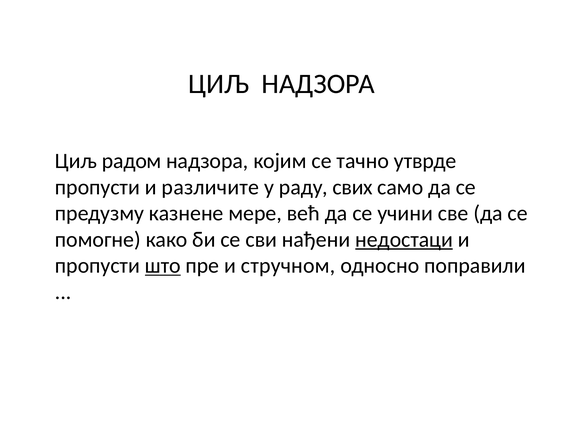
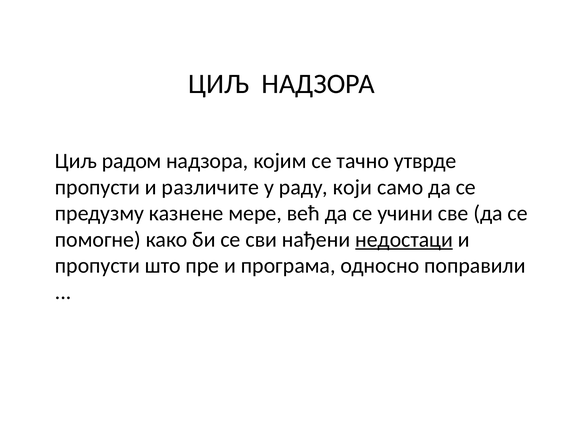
свих: свих -> који
што underline: present -> none
стручном: стручном -> програма
